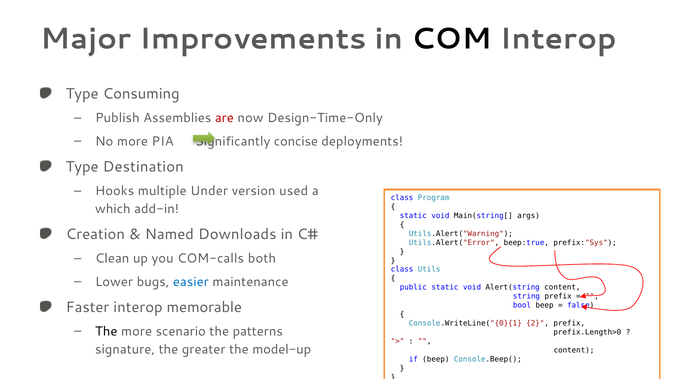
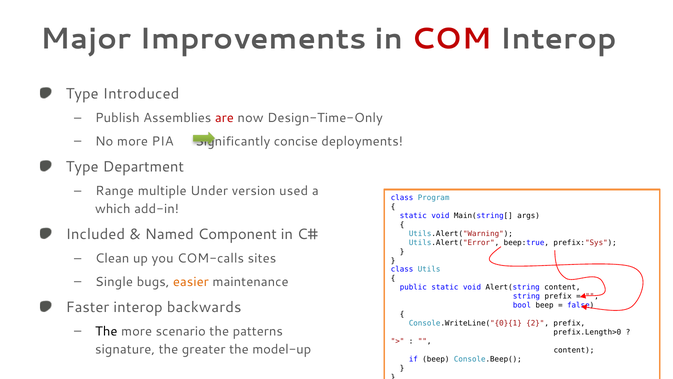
COM colour: black -> red
Consuming: Consuming -> Introduced
Destination: Destination -> Department
Hooks: Hooks -> Range
Creation: Creation -> Included
Downloads: Downloads -> Component
both: both -> sites
Lower: Lower -> Single
easier colour: blue -> orange
memorable: memorable -> backwards
